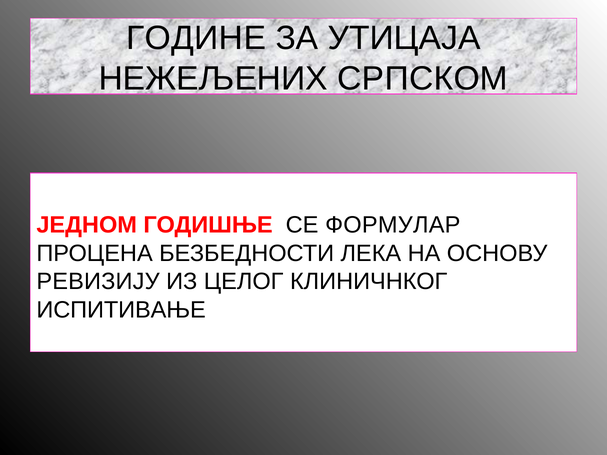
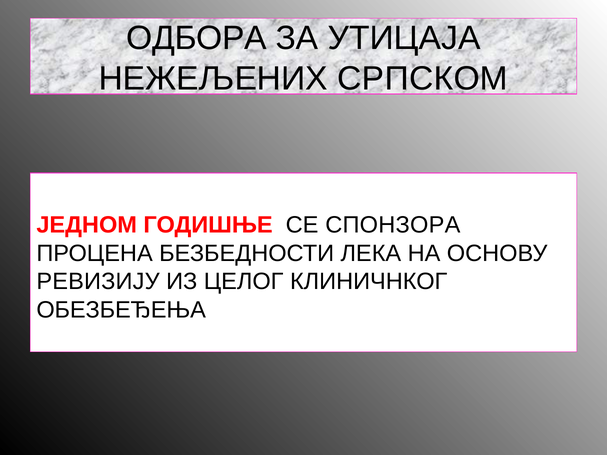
ГОДИНЕ: ГОДИНЕ -> ОДБОРА
ФОРМУЛАР: ФОРМУЛАР -> СПОНЗОРА
ИСПИТИВАЊЕ: ИСПИТИВАЊЕ -> ОБЕЗБЕЂЕЊА
